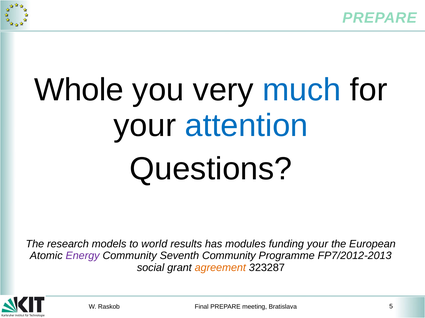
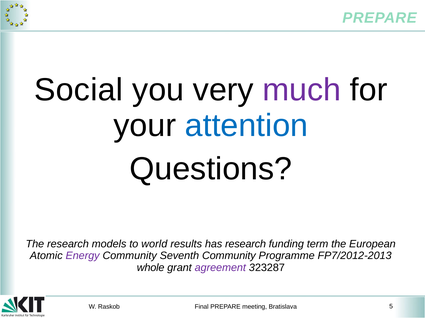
Whole: Whole -> Social
much colour: blue -> purple
has modules: modules -> research
funding your: your -> term
social: social -> whole
agreement colour: orange -> purple
